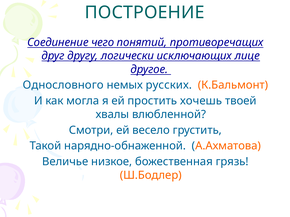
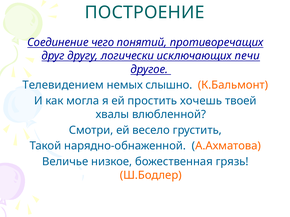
лице: лице -> печи
Однословного: Однословного -> Телевидением
русских: русских -> слышно
